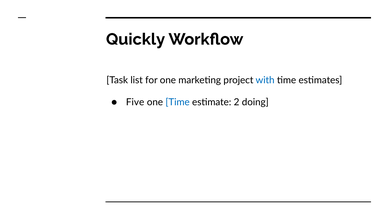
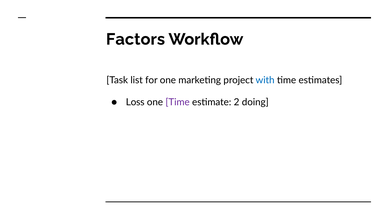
Quickly: Quickly -> Factors
Five: Five -> Loss
Time at (178, 102) colour: blue -> purple
